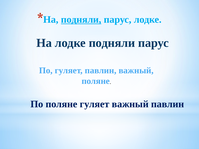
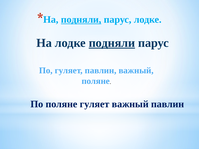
подняли at (112, 43) underline: none -> present
